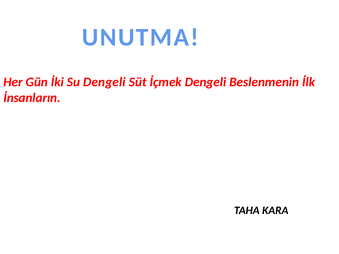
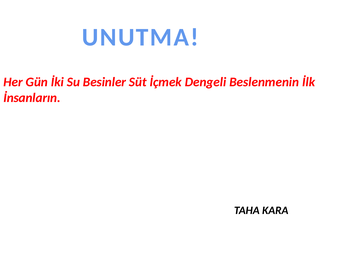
Su Dengeli: Dengeli -> Besinler
